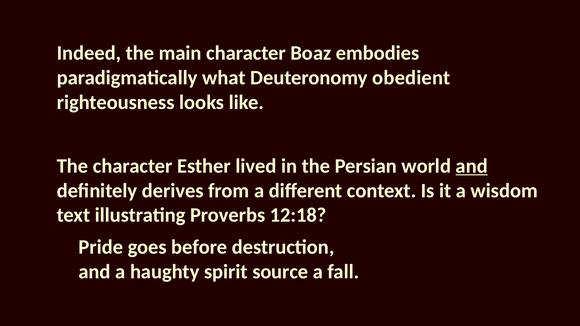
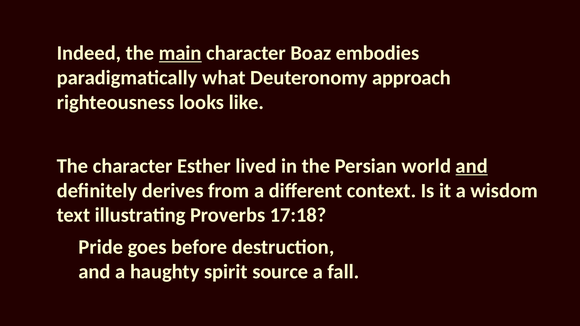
main underline: none -> present
obedient: obedient -> approach
12:18: 12:18 -> 17:18
